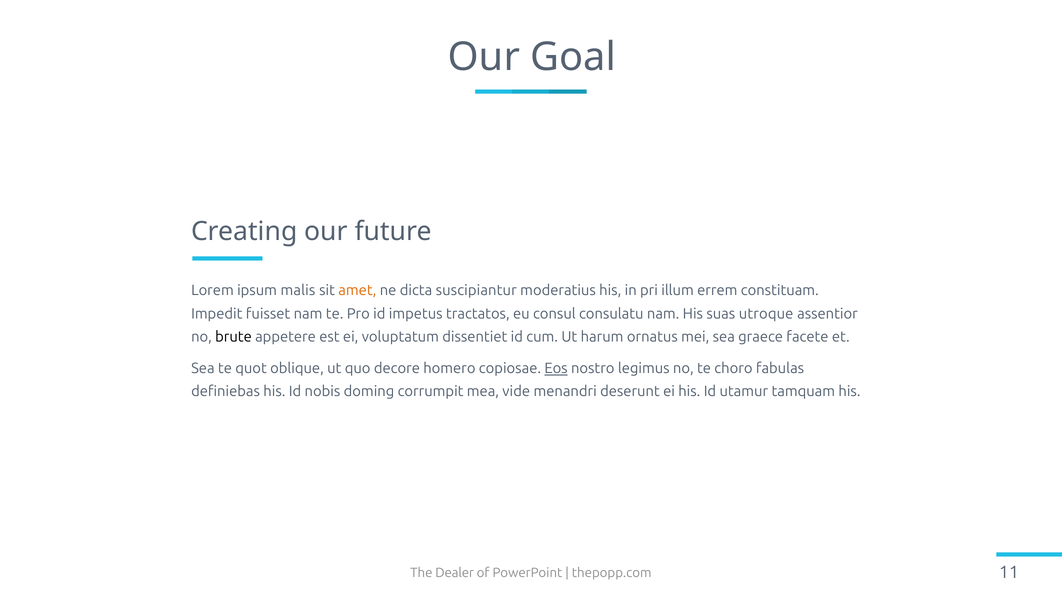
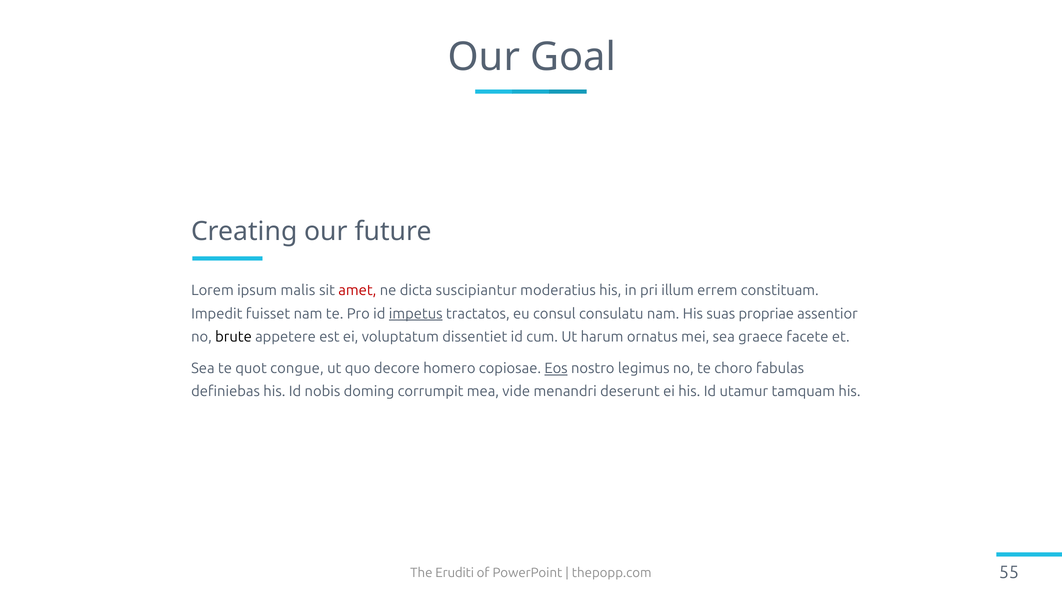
amet colour: orange -> red
impetus underline: none -> present
utroque: utroque -> propriae
oblique: oblique -> congue
Dealer: Dealer -> Eruditi
11: 11 -> 55
